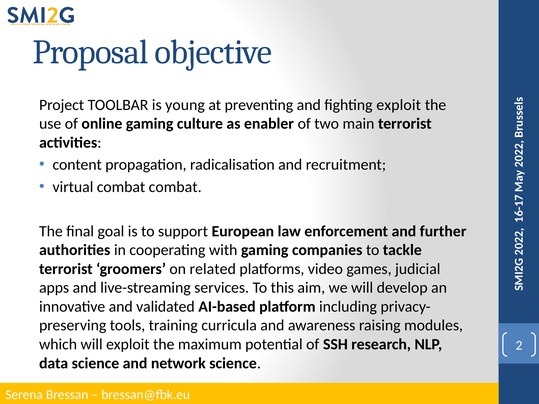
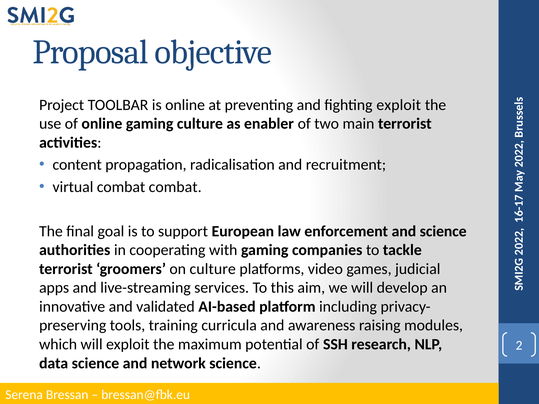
is young: young -> online
and further: further -> science
on related: related -> culture
